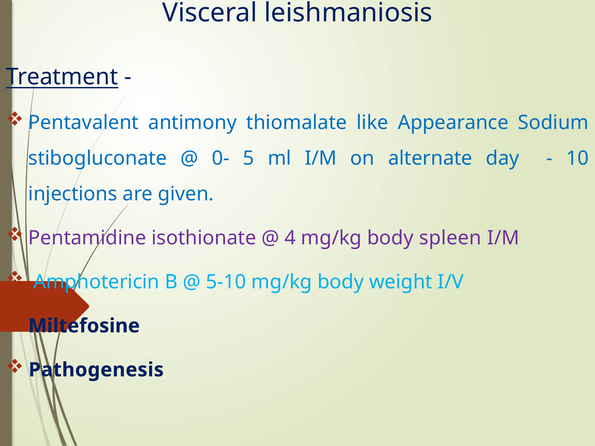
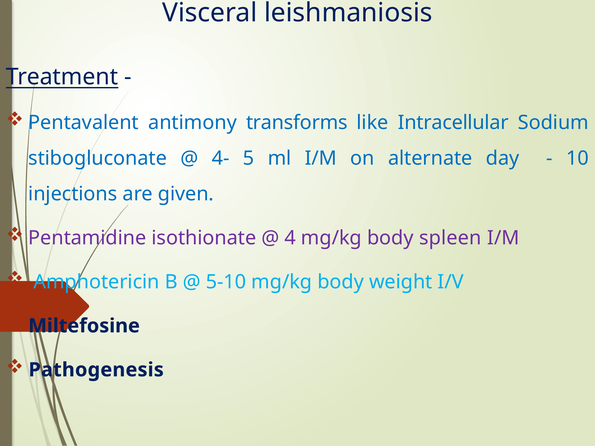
thiomalate: thiomalate -> transforms
Appearance: Appearance -> Intracellular
0-: 0- -> 4-
